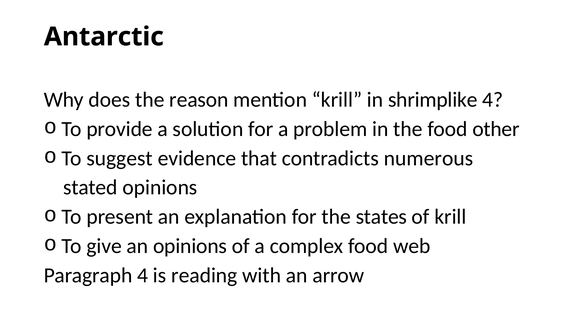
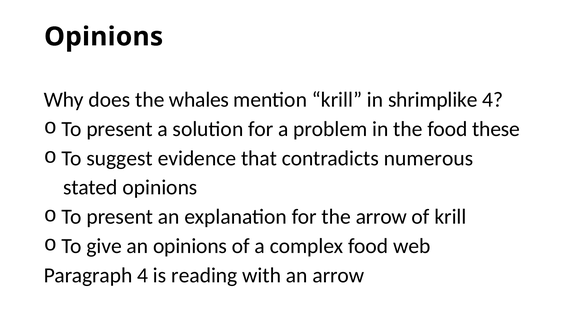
Antarctic at (104, 37): Antarctic -> Opinions
reason: reason -> whales
provide at (120, 129): provide -> present
other: other -> these
the states: states -> arrow
